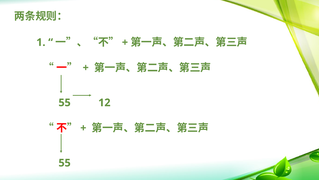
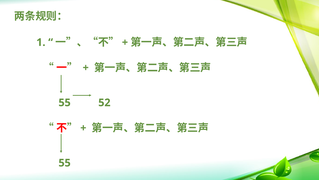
12: 12 -> 52
